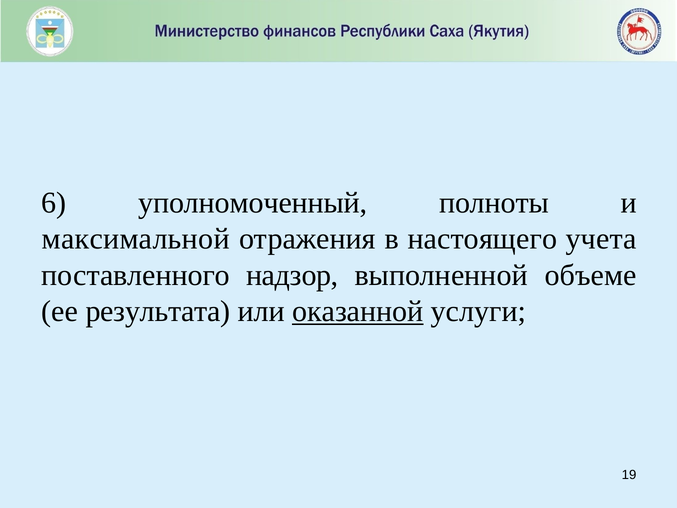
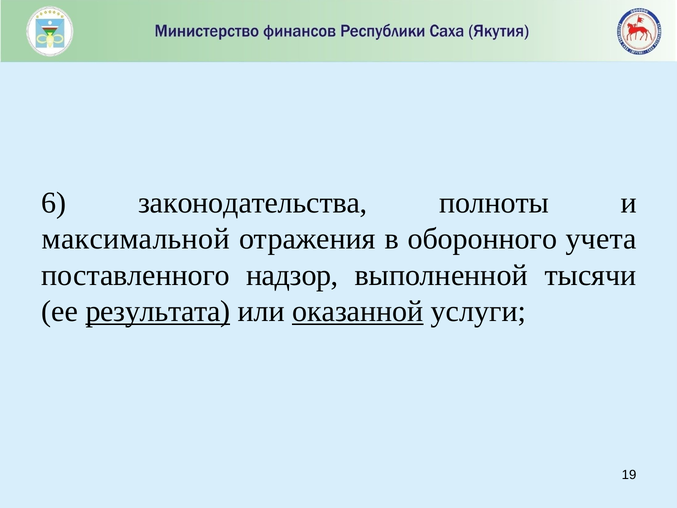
уполномоченный: уполномоченный -> законодательства
настоящего: настоящего -> оборонного
объеме: объеме -> тысячи
результата underline: none -> present
